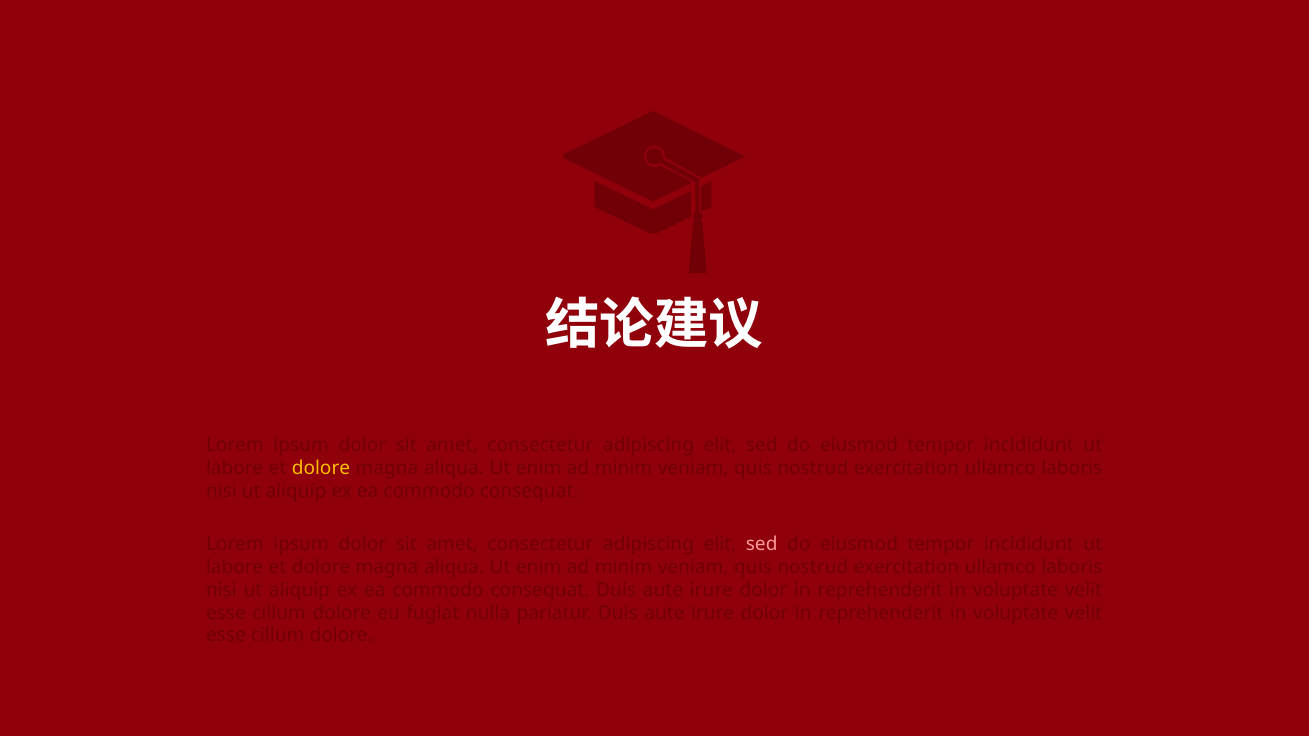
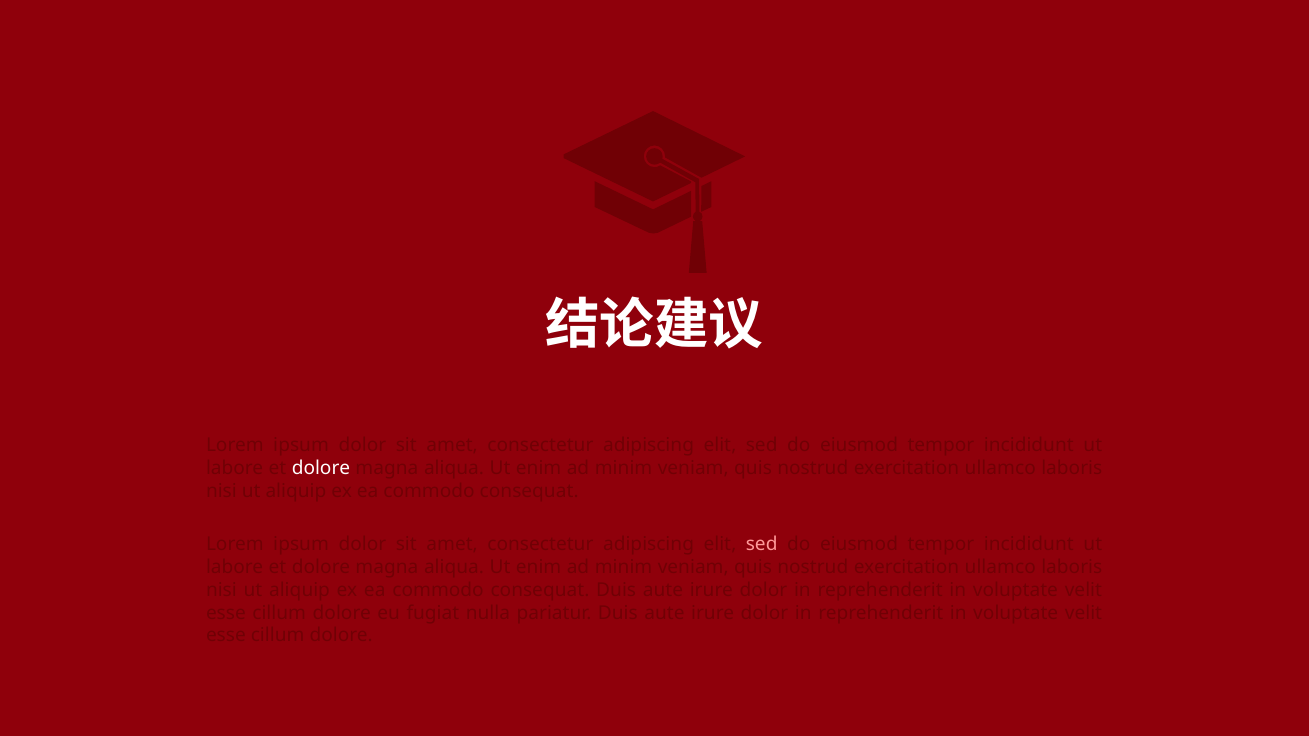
dolore at (321, 469) colour: yellow -> white
